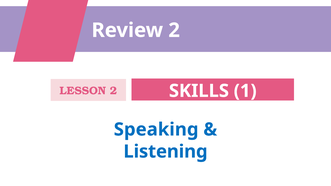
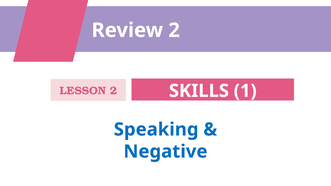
Listening: Listening -> Negative
